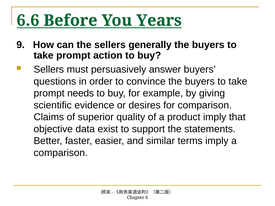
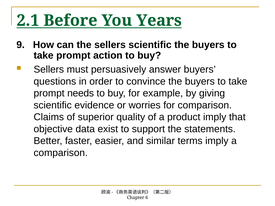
6.6: 6.6 -> 2.1
sellers generally: generally -> scientific
desires: desires -> worries
